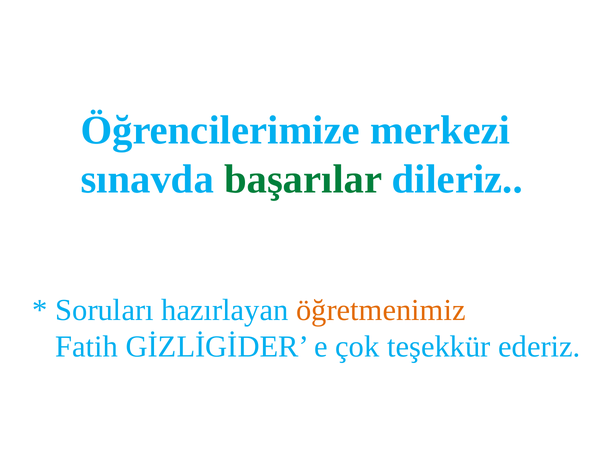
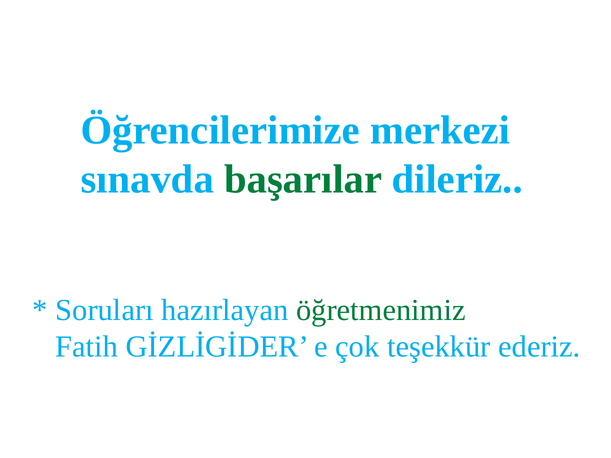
öğretmenimiz colour: orange -> green
